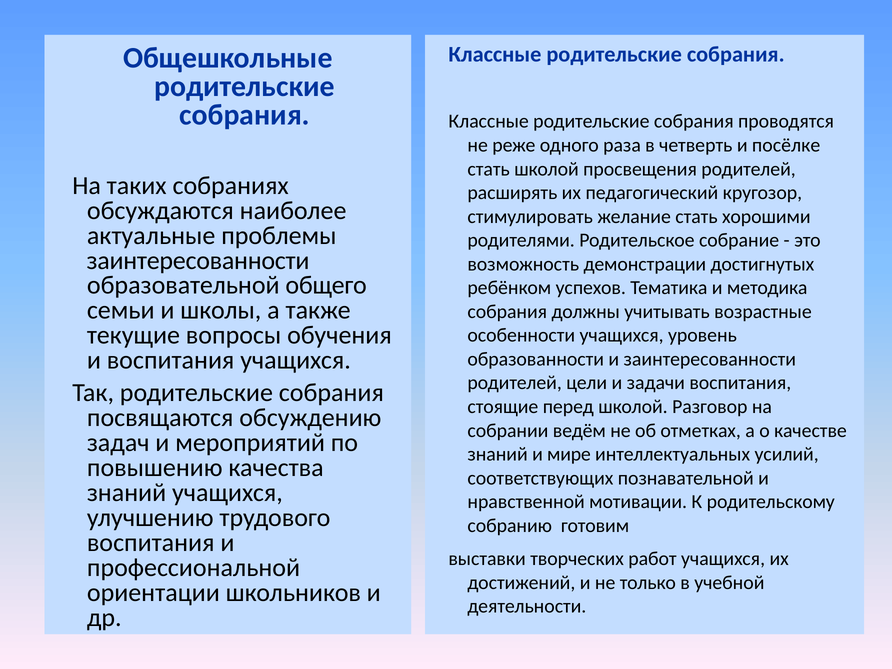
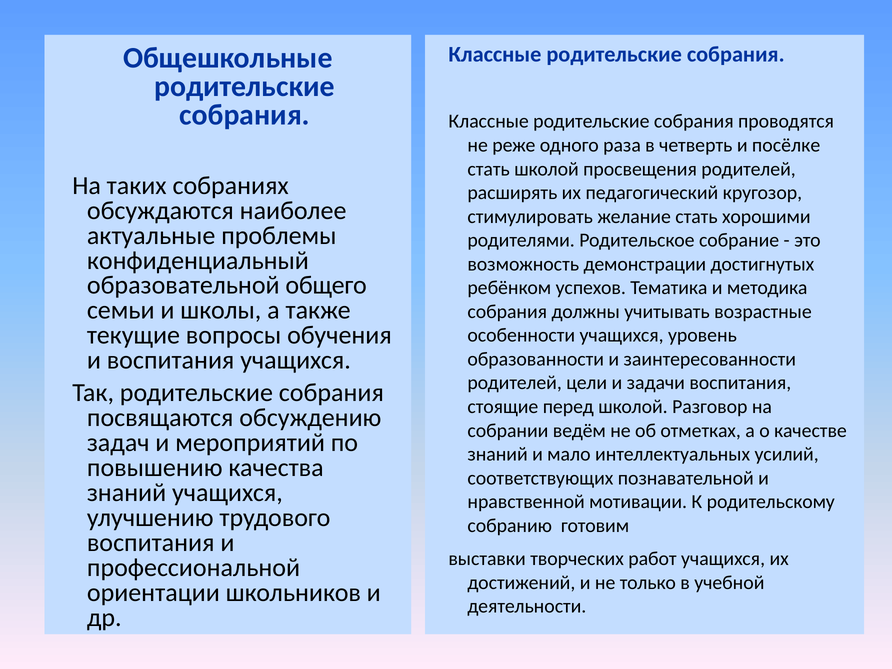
заинтересованности at (198, 260): заинтересованности -> конфиденциальный
мире: мире -> мало
